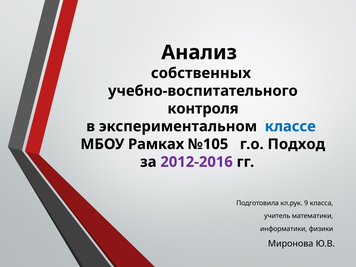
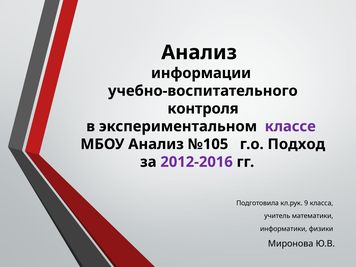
собственных: собственных -> информации
классе colour: blue -> purple
МБОУ Рамках: Рамках -> Анализ
